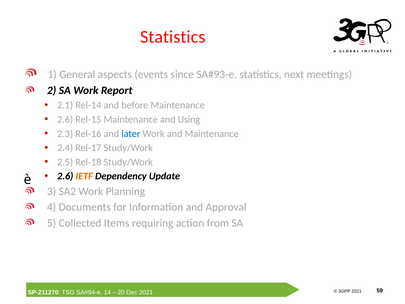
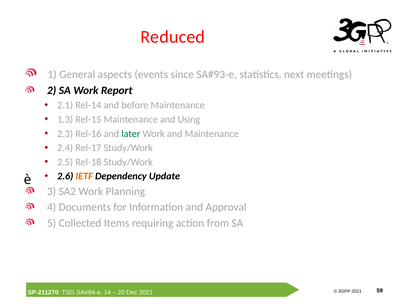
Statistics at (173, 37): Statistics -> Reduced
2.6 at (65, 119): 2.6 -> 1.3
later colour: blue -> green
